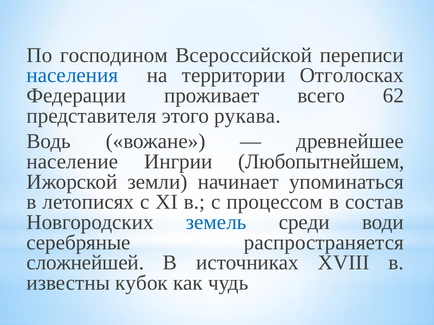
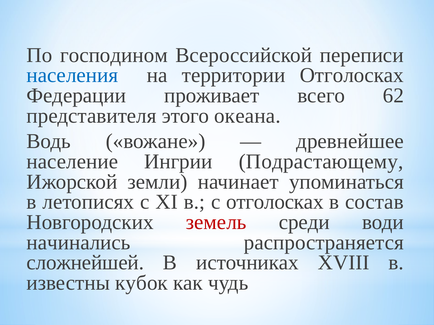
рукава: рукава -> океана
Любопытнейшем: Любопытнейшем -> Подрастающему
с процессом: процессом -> отголосках
земель colour: blue -> red
серебряные: серебряные -> начинались
